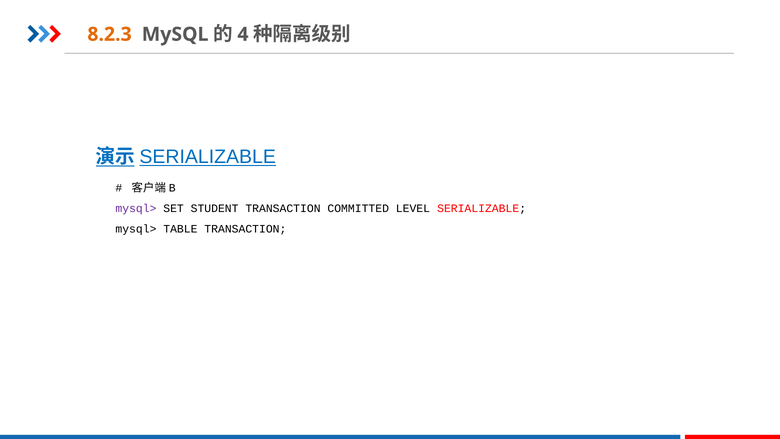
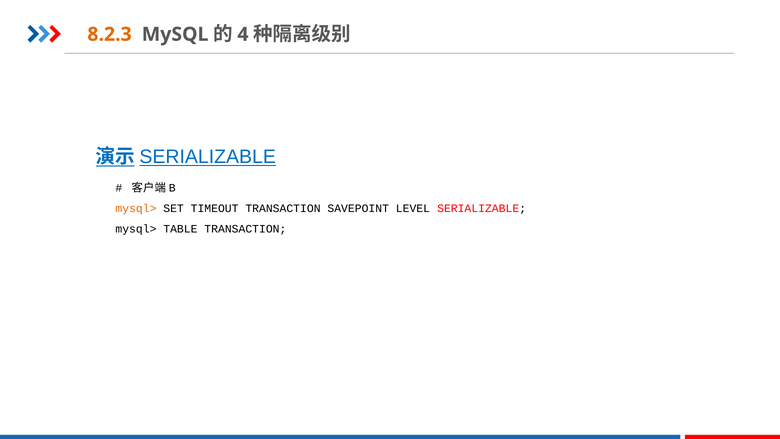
mysql> at (136, 208) colour: purple -> orange
STUDENT: STUDENT -> TIMEOUT
COMMITTED: COMMITTED -> SAVEPOINT
